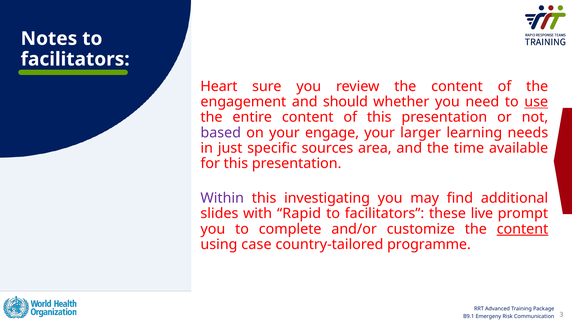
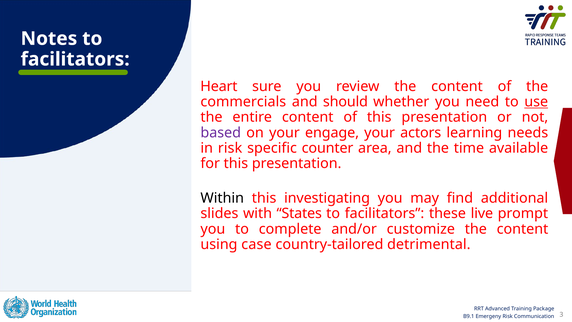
engagement: engagement -> commercials
larger: larger -> actors
in just: just -> risk
sources: sources -> counter
Within colour: purple -> black
Rapid: Rapid -> States
content at (522, 229) underline: present -> none
programme: programme -> detrimental
